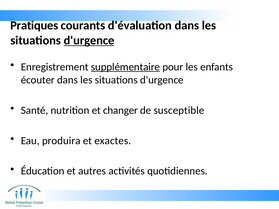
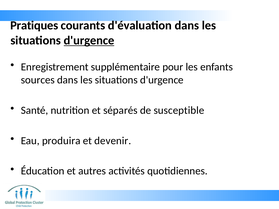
supplémentaire underline: present -> none
écouter: écouter -> sources
changer: changer -> séparés
exactes: exactes -> devenir
